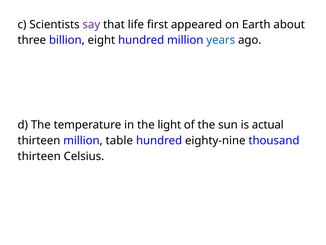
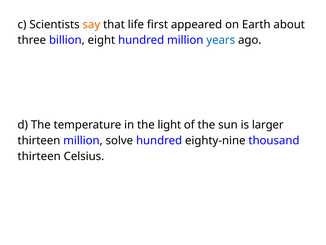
say colour: purple -> orange
actual: actual -> larger
table: table -> solve
